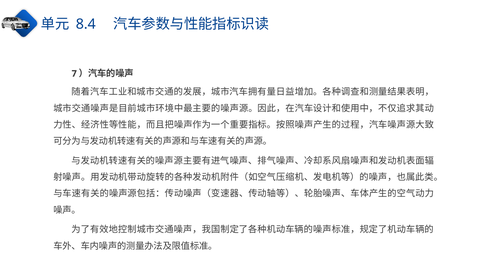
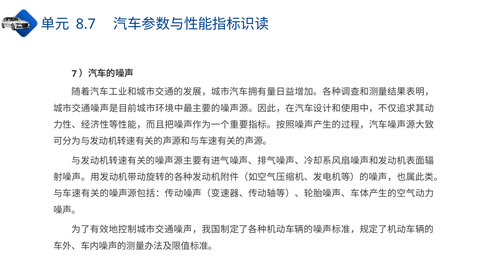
8.4: 8.4 -> 8.7
